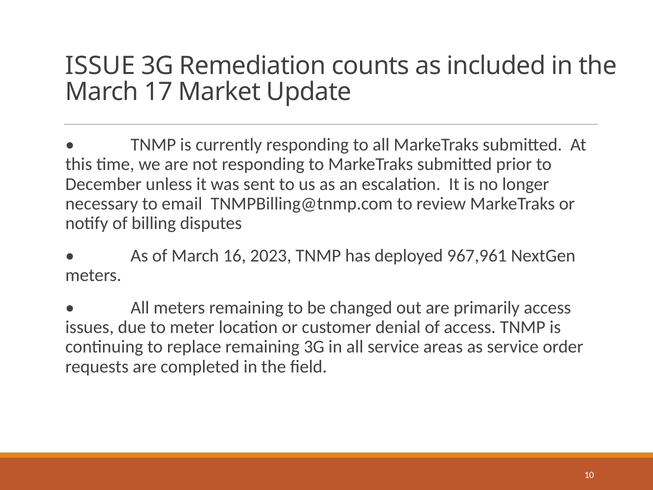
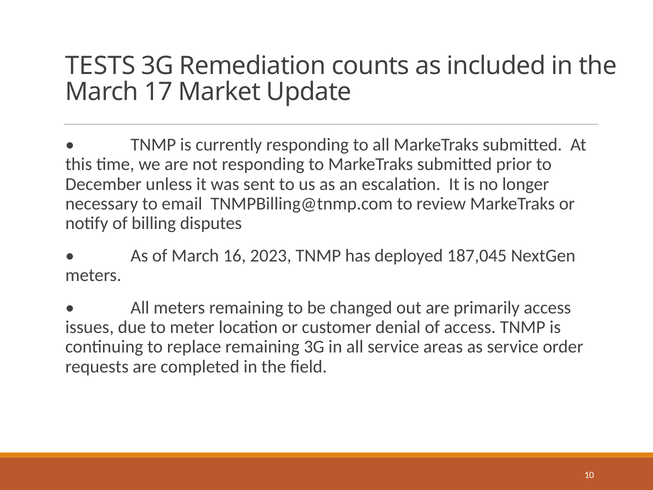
ISSUE: ISSUE -> TESTS
967,961: 967,961 -> 187,045
